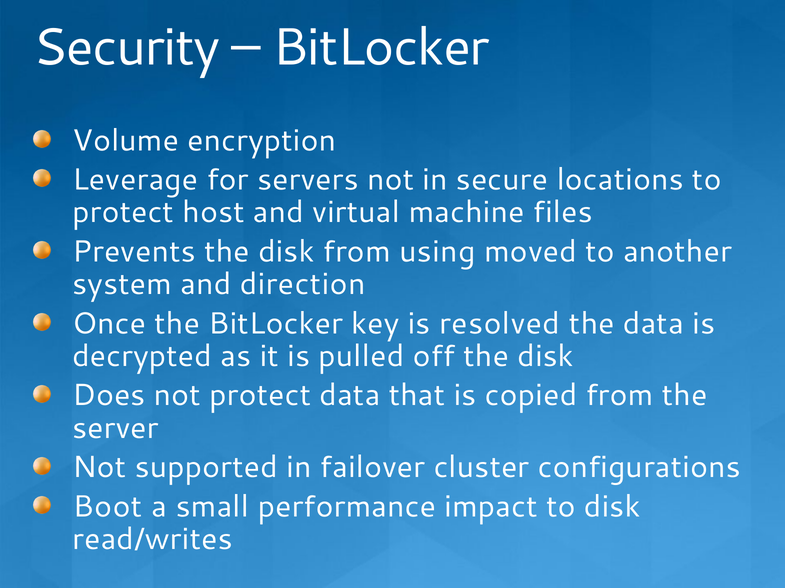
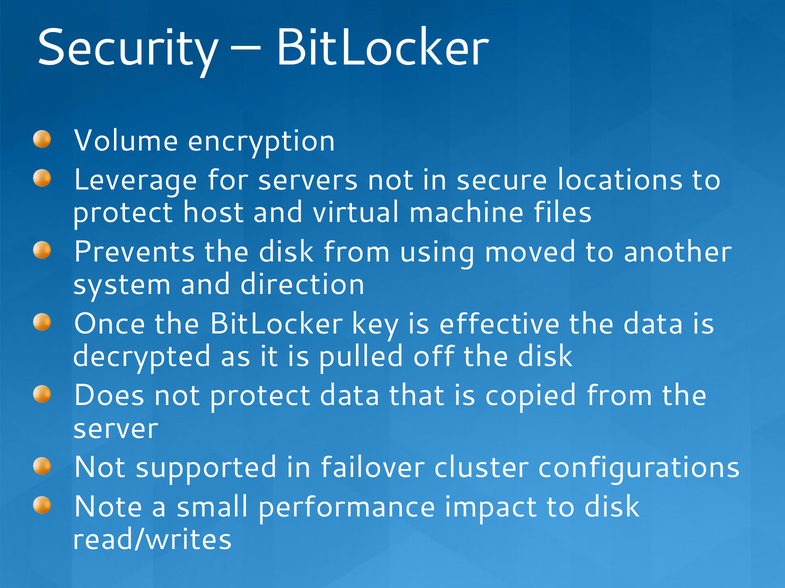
resolved: resolved -> effective
Boot: Boot -> Note
